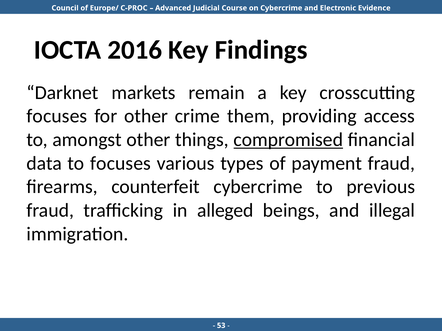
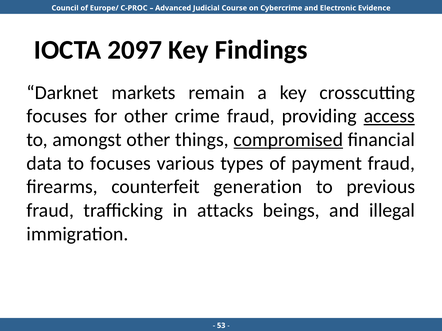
2016: 2016 -> 2097
crime them: them -> fraud
access underline: none -> present
counterfeit cybercrime: cybercrime -> generation
alleged: alleged -> attacks
